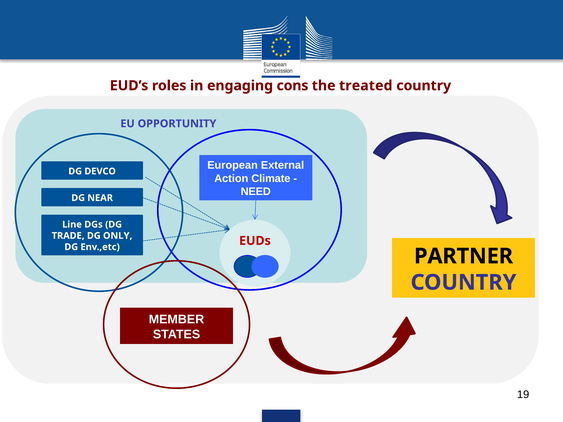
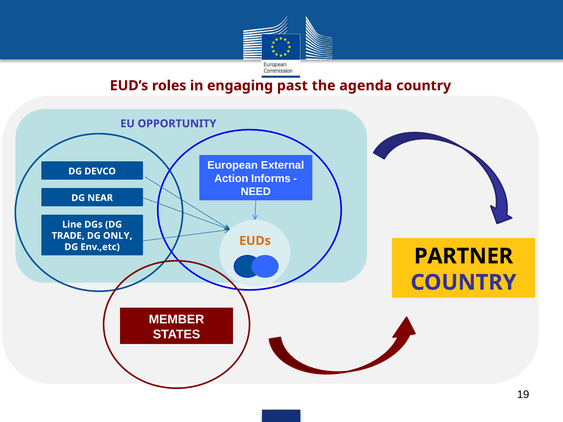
cons: cons -> past
treated: treated -> agenda
Climate: Climate -> Informs
EUDs colour: red -> orange
